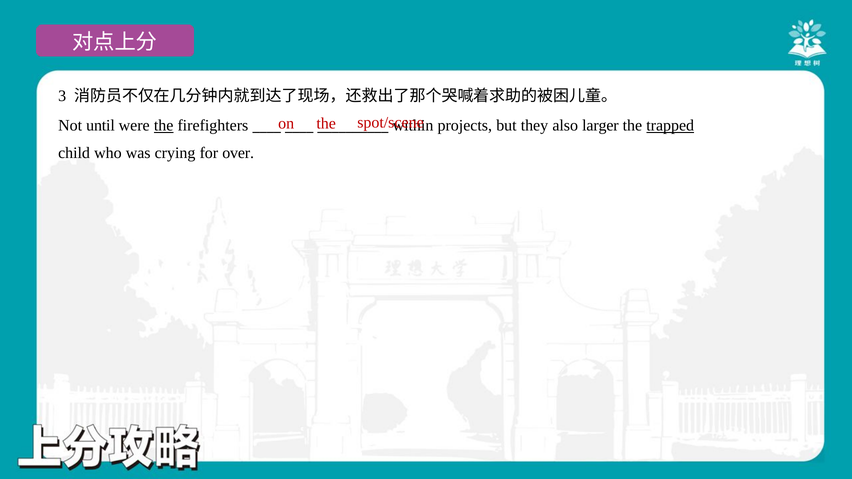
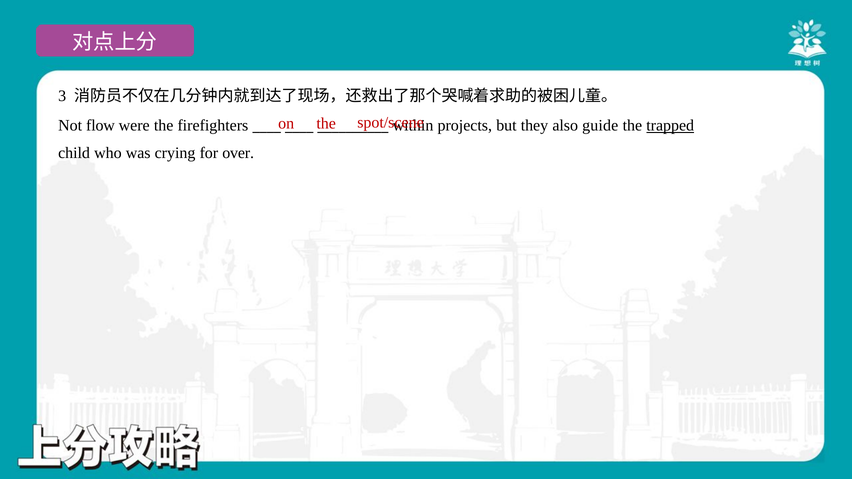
until: until -> flow
the at (164, 126) underline: present -> none
larger: larger -> guide
